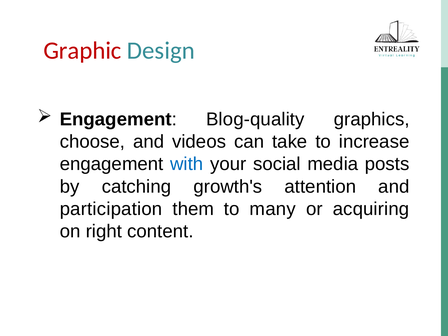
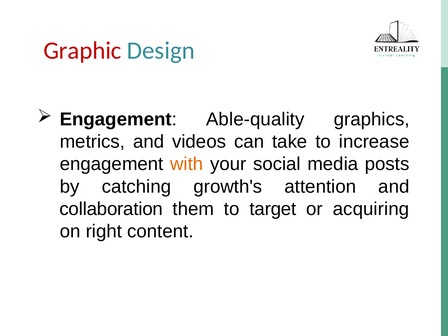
Blog-quality: Blog-quality -> Able-quality
choose: choose -> metrics
with colour: blue -> orange
participation: participation -> collaboration
many: many -> target
